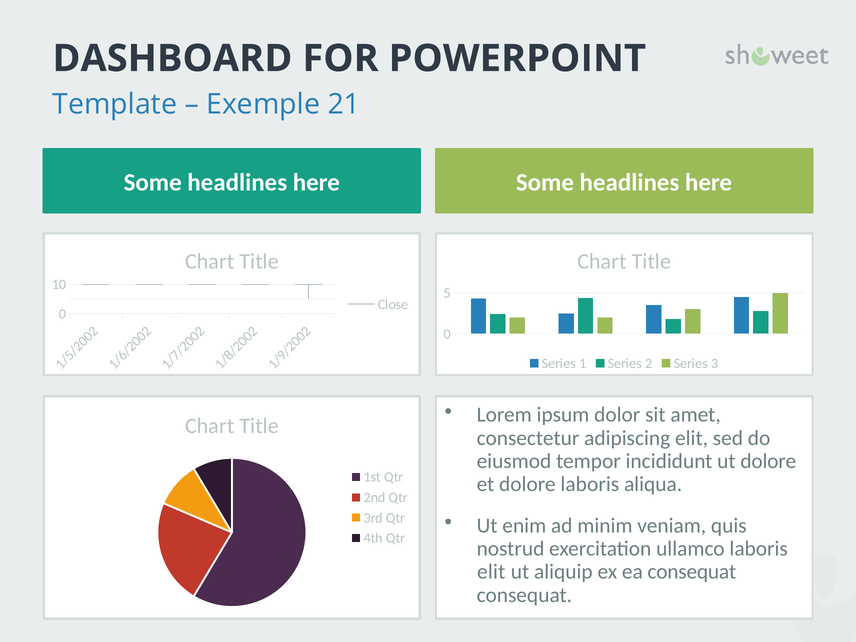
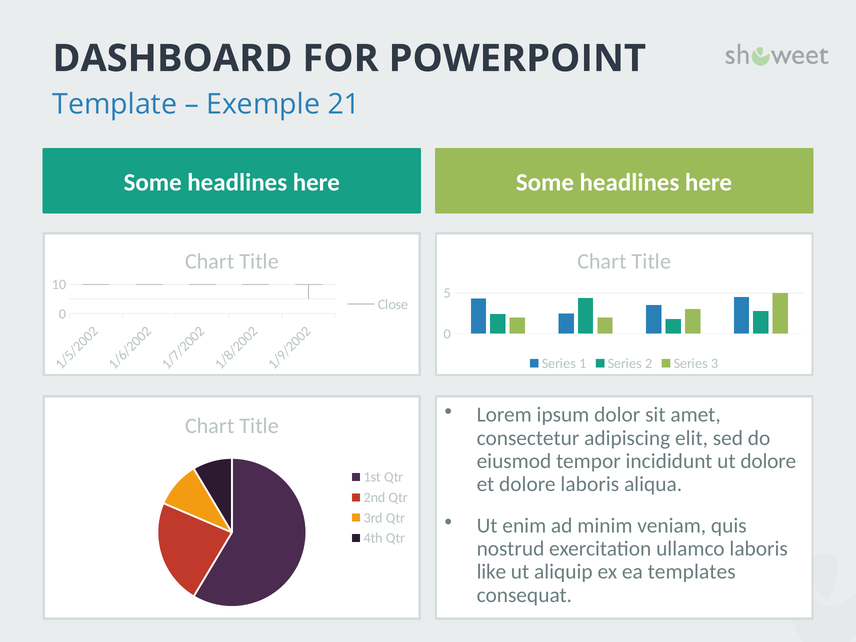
elit at (491, 572): elit -> like
ea consequat: consequat -> templates
